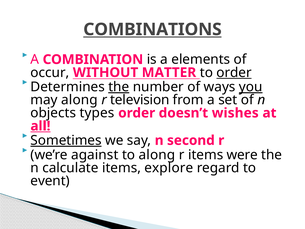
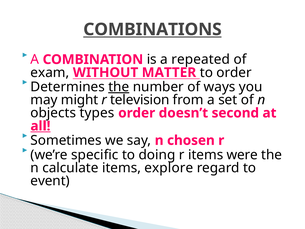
elements: elements -> repeated
occur: occur -> exam
order at (234, 72) underline: present -> none
you underline: present -> none
may along: along -> might
wishes: wishes -> second
Sometimes underline: present -> none
second: second -> chosen
against: against -> specific
to along: along -> doing
